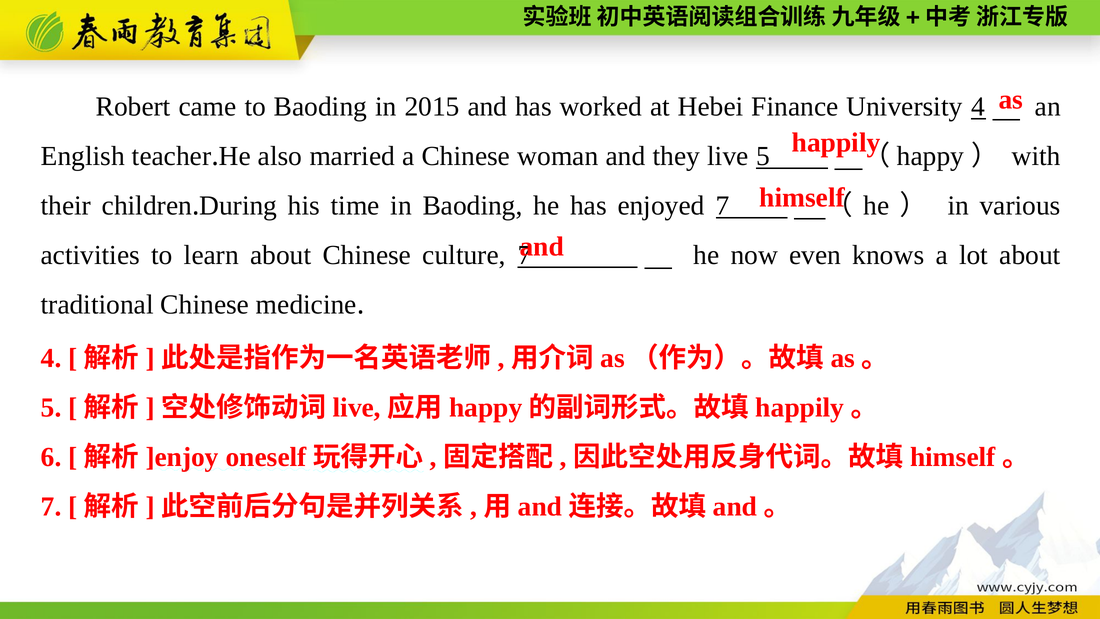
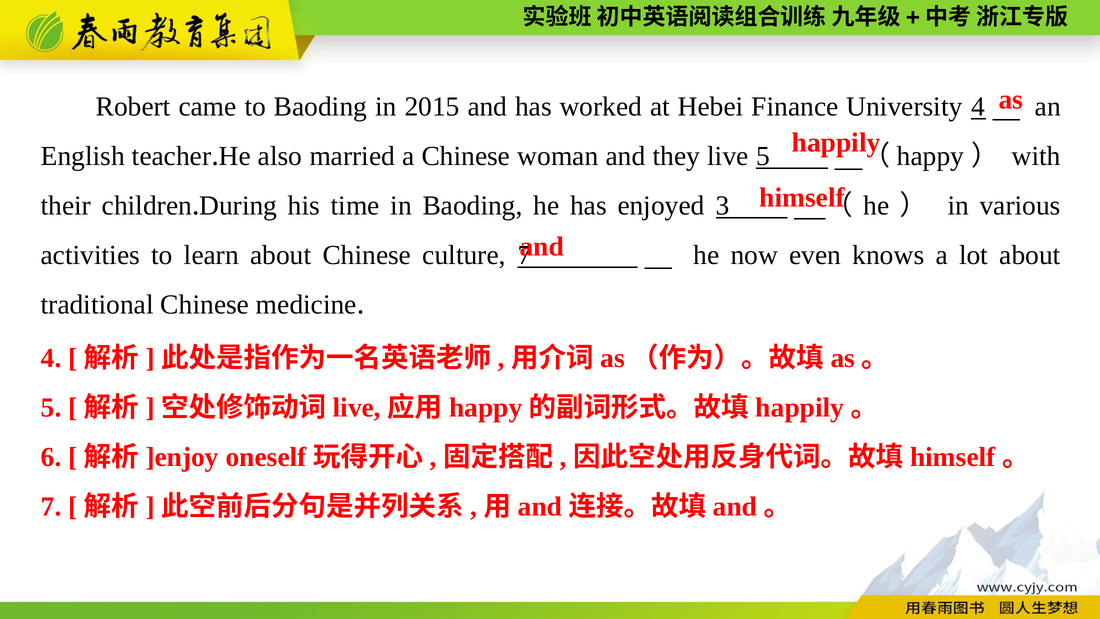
enjoyed 7: 7 -> 3
